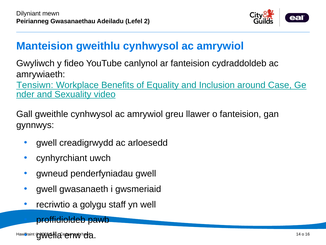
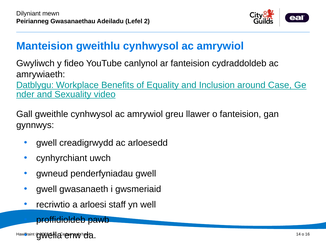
Tensiwn: Tensiwn -> Datblygu
golygu: golygu -> arloesi
